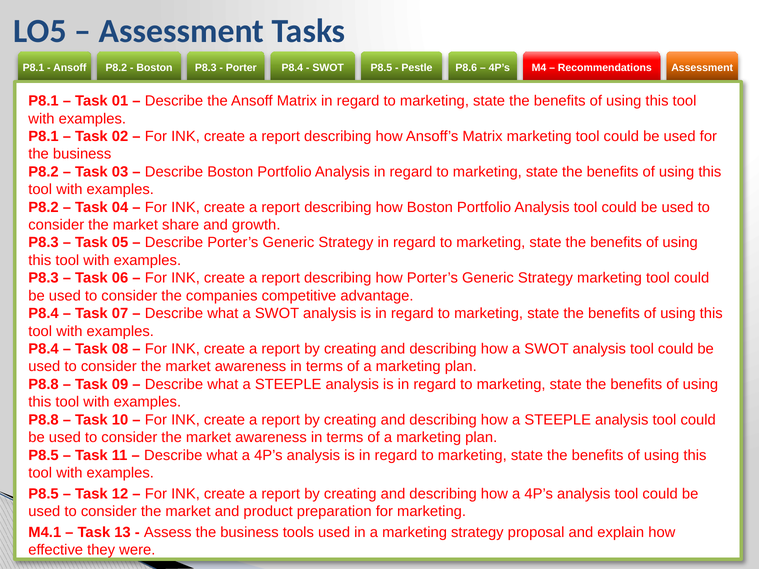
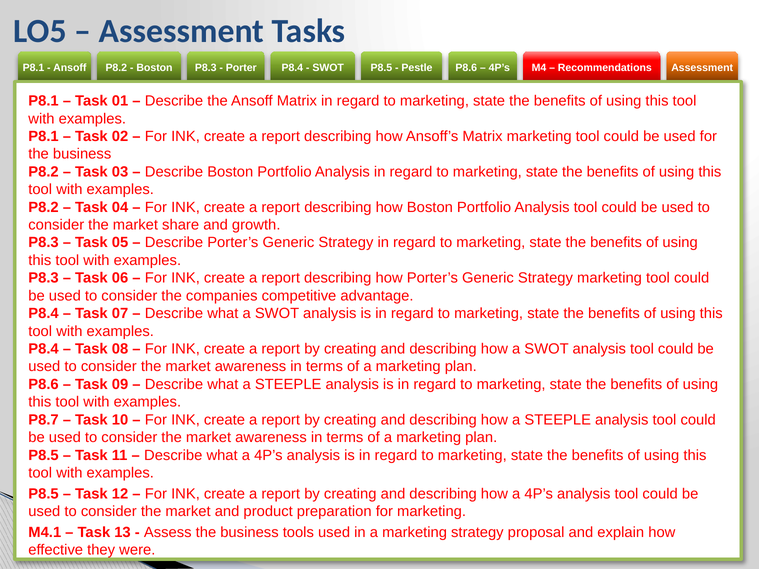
P8.8 at (44, 384): P8.8 -> P8.6
P8.8 at (44, 420): P8.8 -> P8.7
